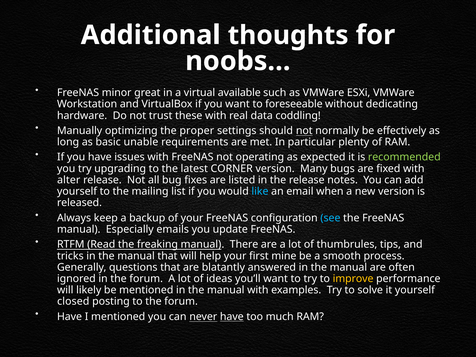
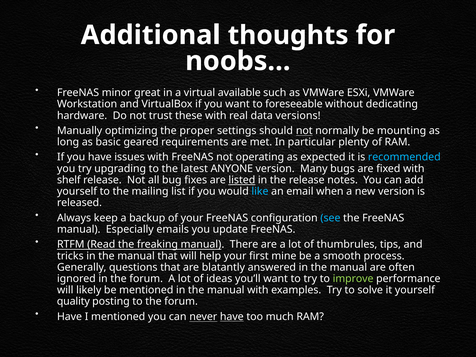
coddling: coddling -> versions
effectively: effectively -> mounting
unable: unable -> geared
recommended colour: light green -> light blue
CORNER: CORNER -> ANYONE
alter: alter -> shelf
listed underline: none -> present
improve colour: yellow -> light green
closed: closed -> quality
